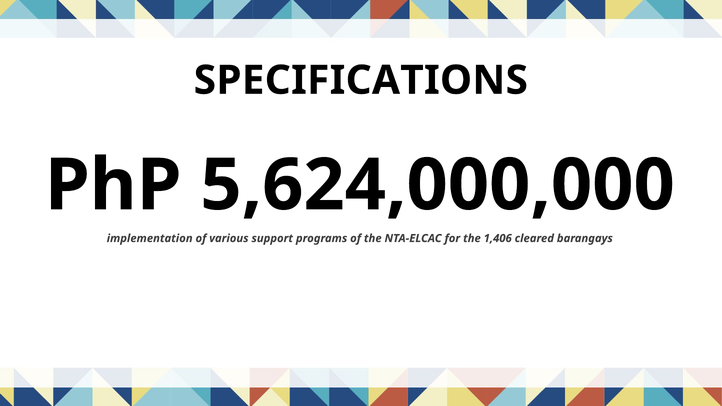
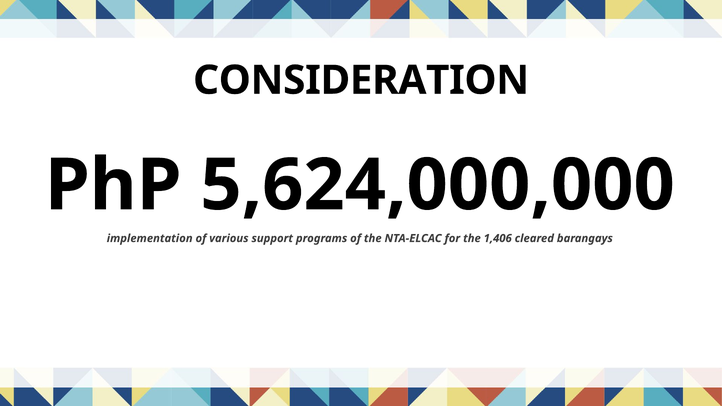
SPECIFICATIONS: SPECIFICATIONS -> CONSIDERATION
